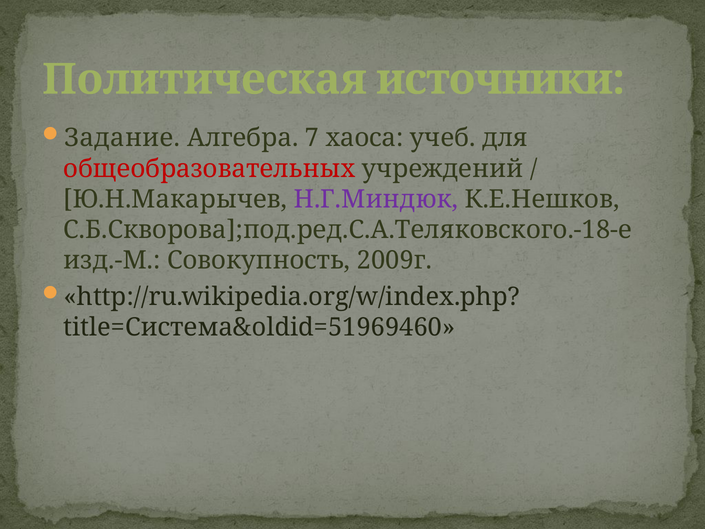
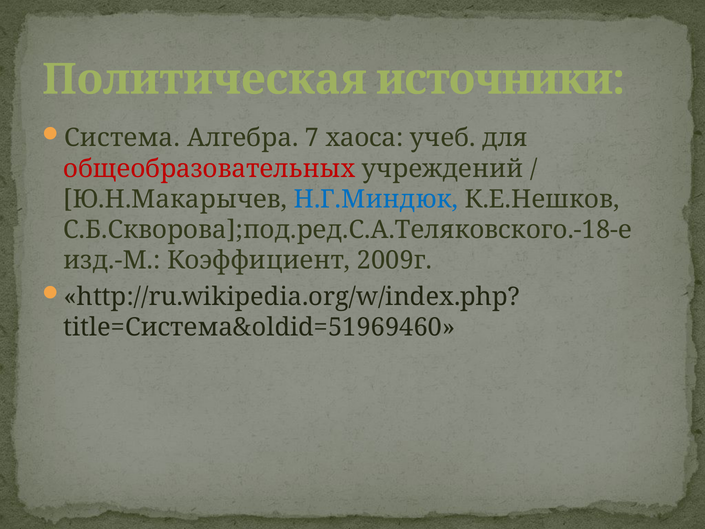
Задание: Задание -> Система
Н.Г.Миндюк colour: purple -> blue
Совокупность: Совокупность -> Коэффициент
